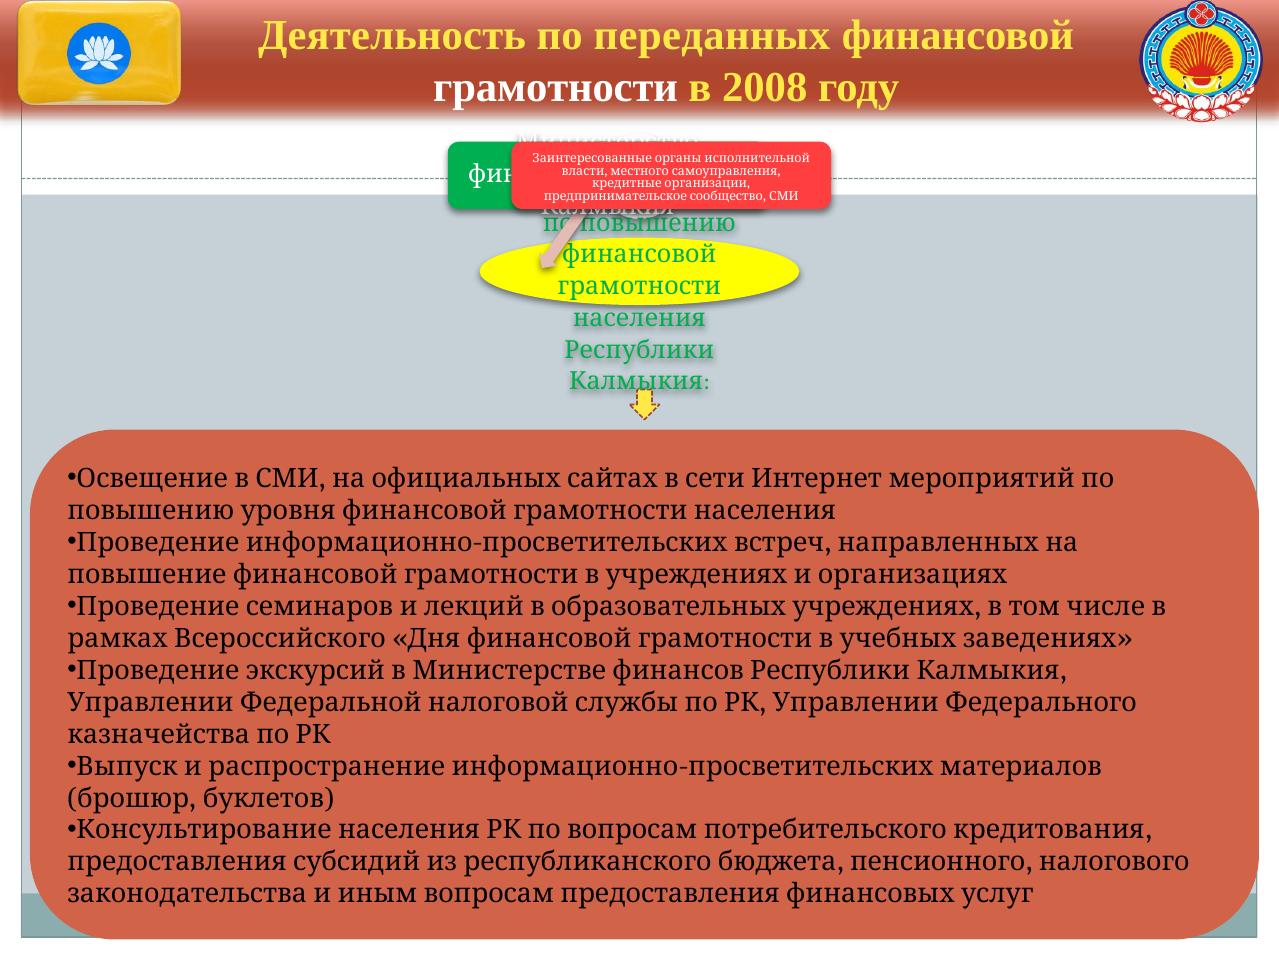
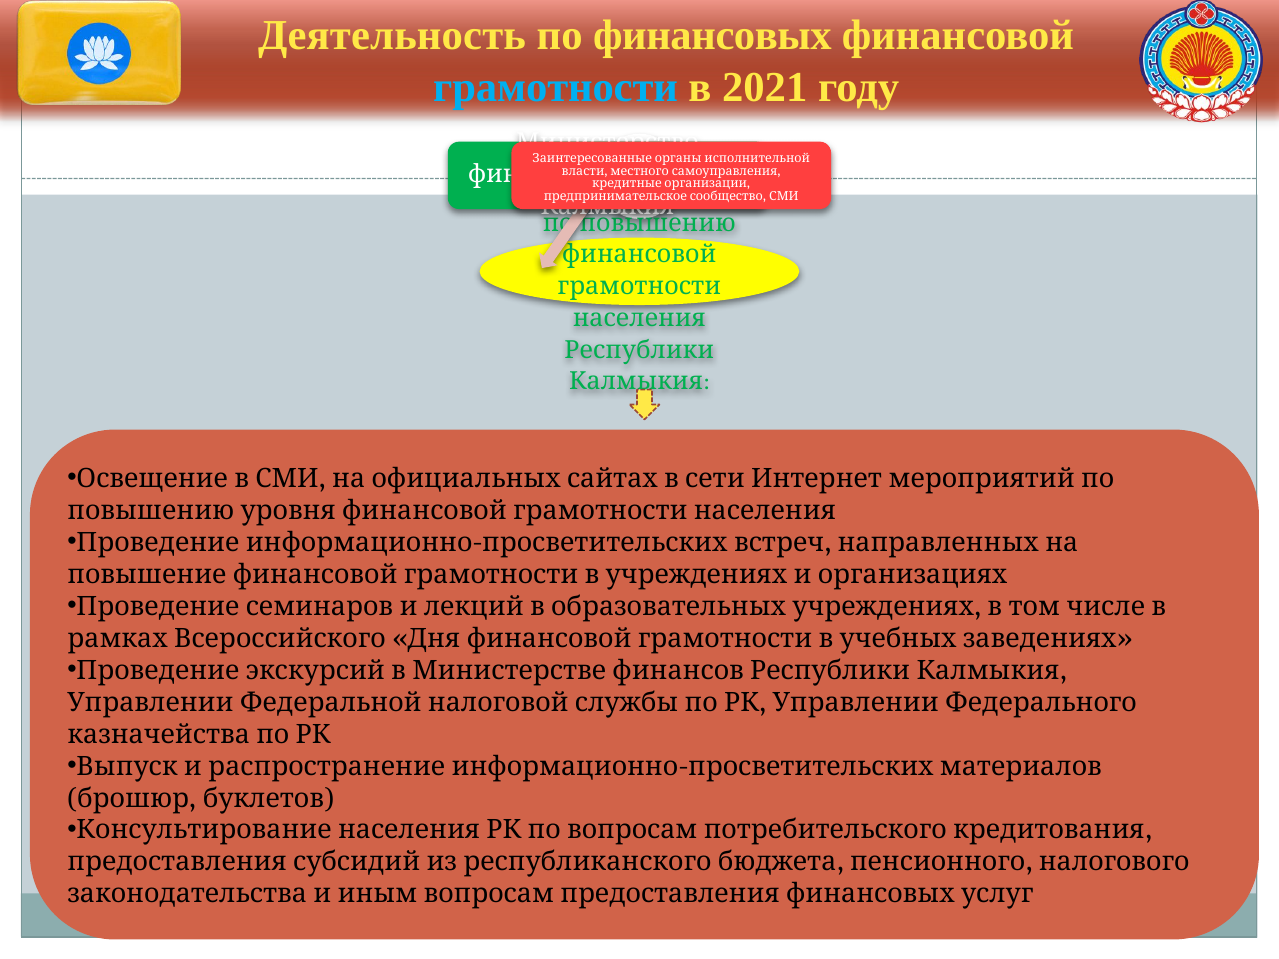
переданных: переданных -> финансовых
грамотности at (555, 87) colour: white -> light blue
2008: 2008 -> 2021
